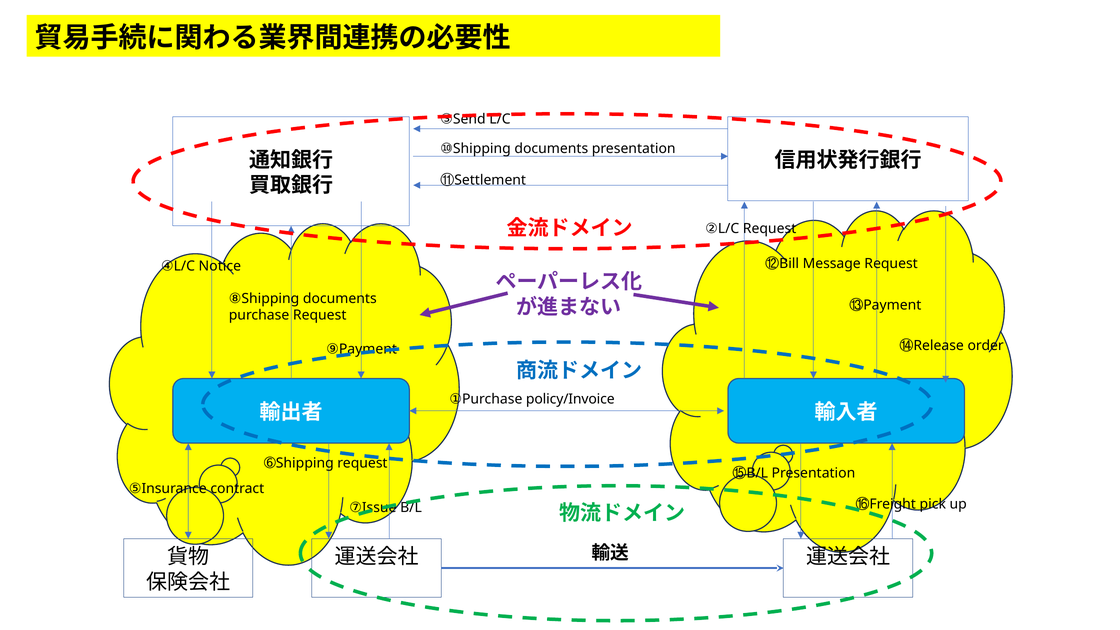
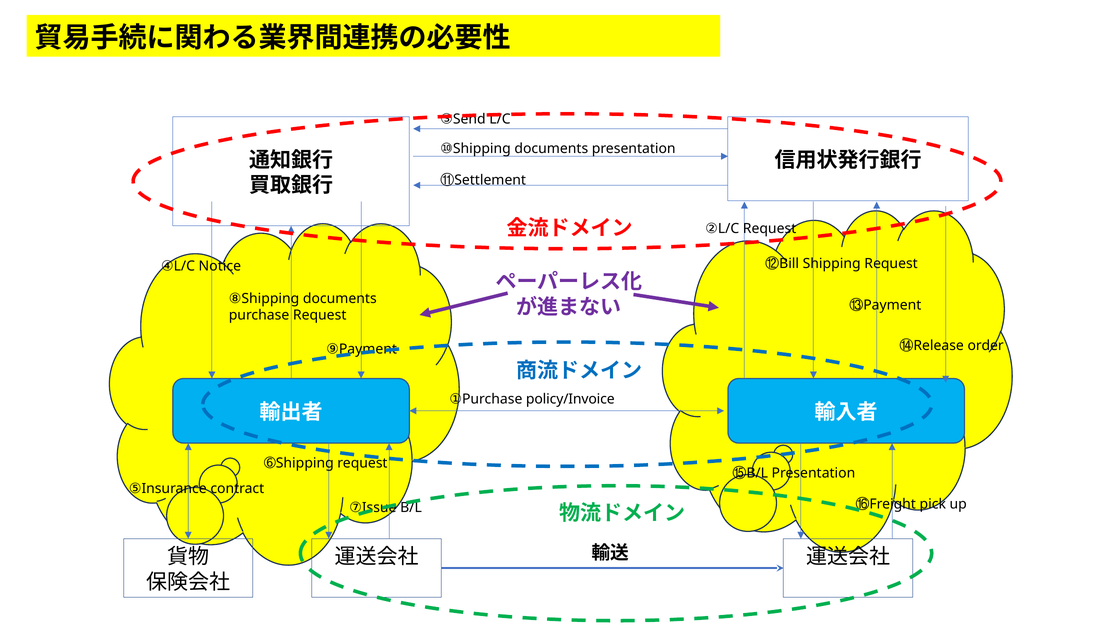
Message: Message -> Shipping
